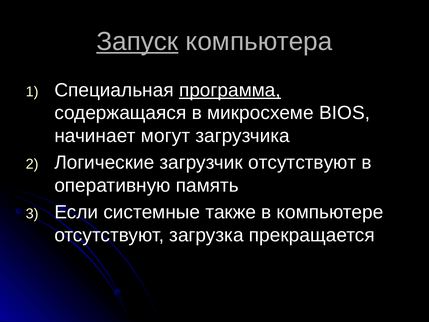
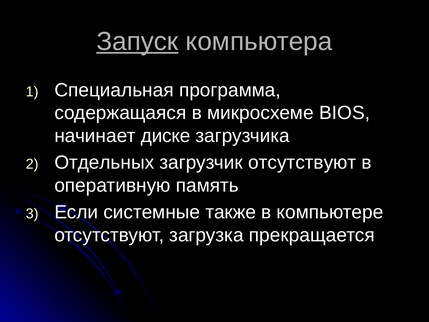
программа underline: present -> none
могут: могут -> диске
Логические: Логические -> Отдельных
